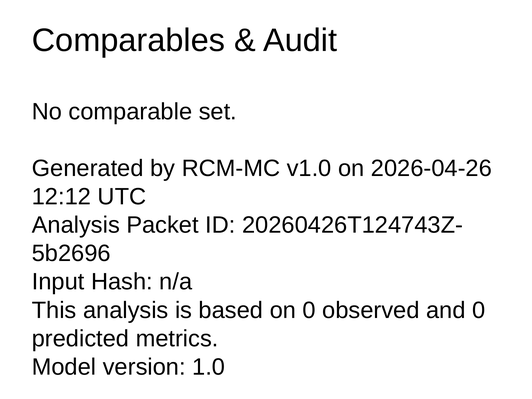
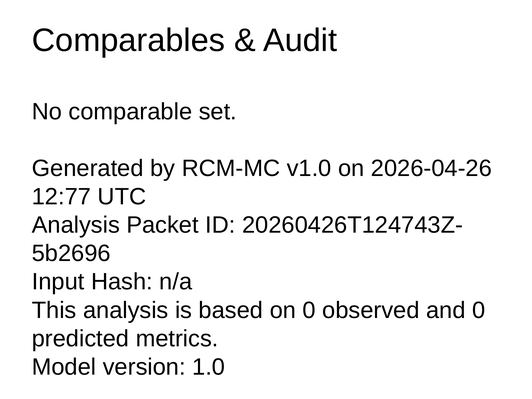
12:12: 12:12 -> 12:77
